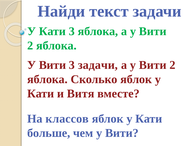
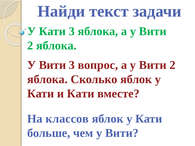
3 задачи: задачи -> вопрос
и Витя: Витя -> Кати
